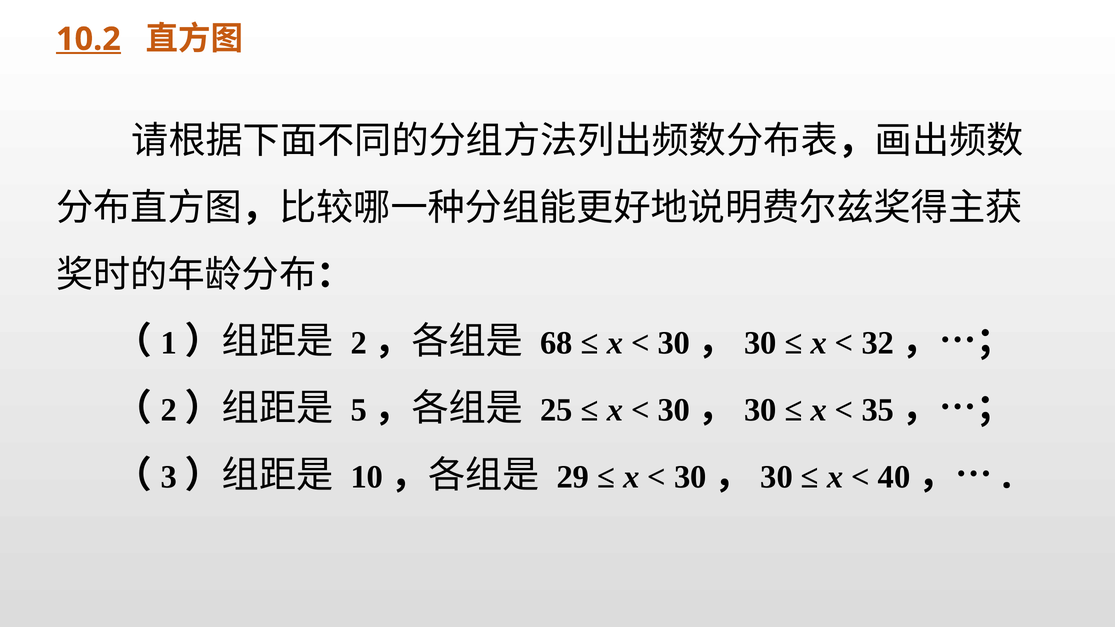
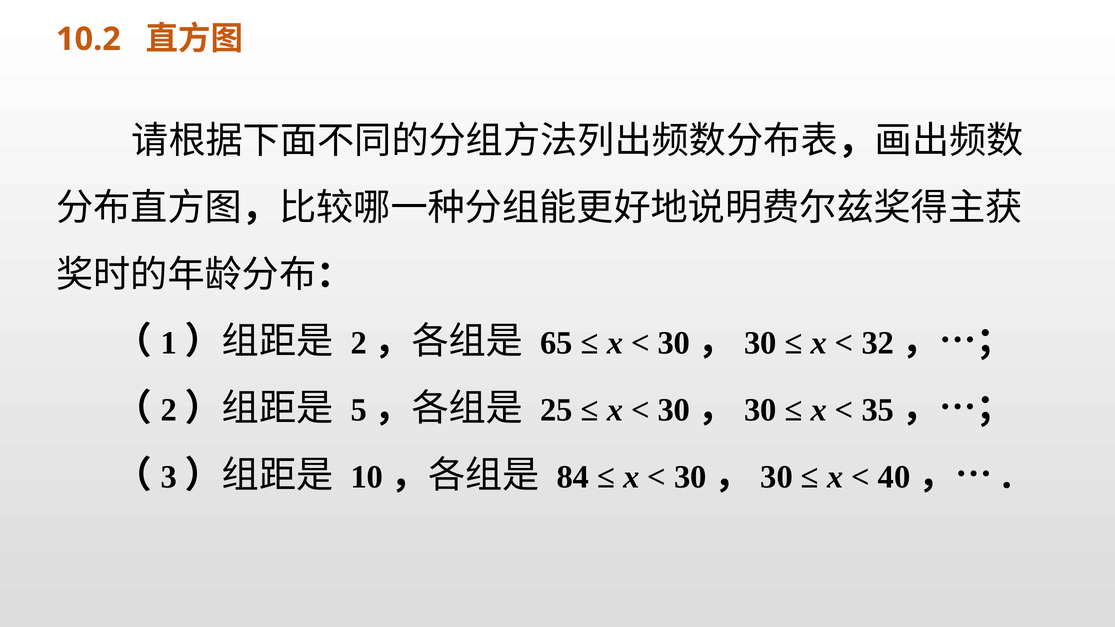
10.2 underline: present -> none
68: 68 -> 65
29: 29 -> 84
